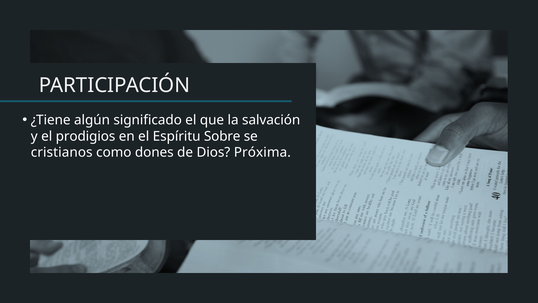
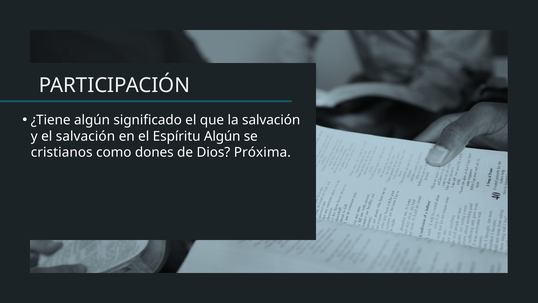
el prodigios: prodigios -> salvación
Espíritu Sobre: Sobre -> Algún
